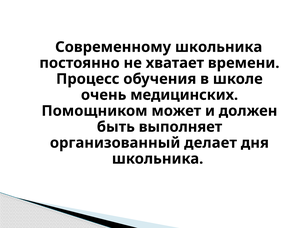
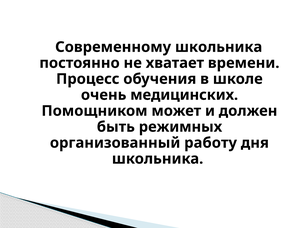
выполняет: выполняет -> режимных
делает: делает -> работу
